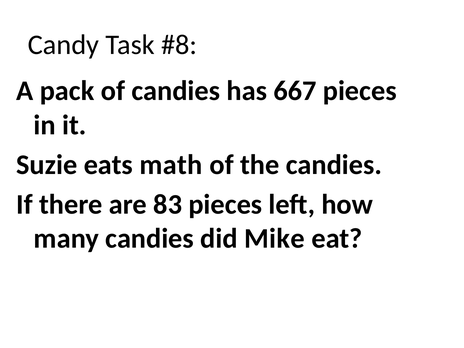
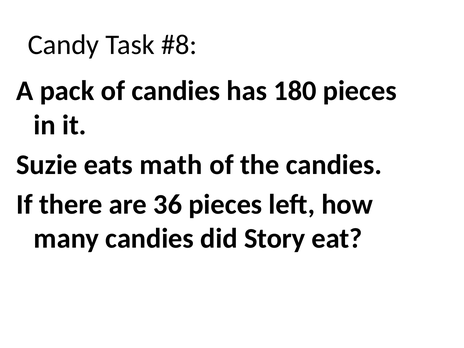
667: 667 -> 180
83: 83 -> 36
Mike: Mike -> Story
